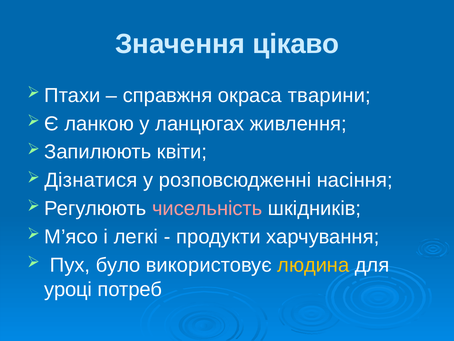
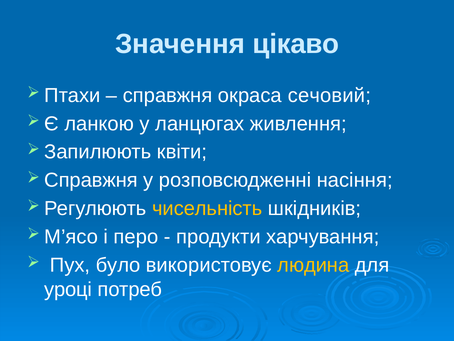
тварини: тварини -> сечовий
Дізнатися at (91, 180): Дізнатися -> Справжня
чисельність colour: pink -> yellow
легкі: легкі -> перо
